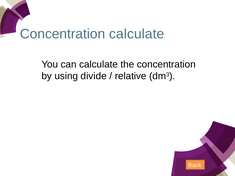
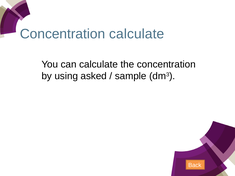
divide: divide -> asked
relative: relative -> sample
